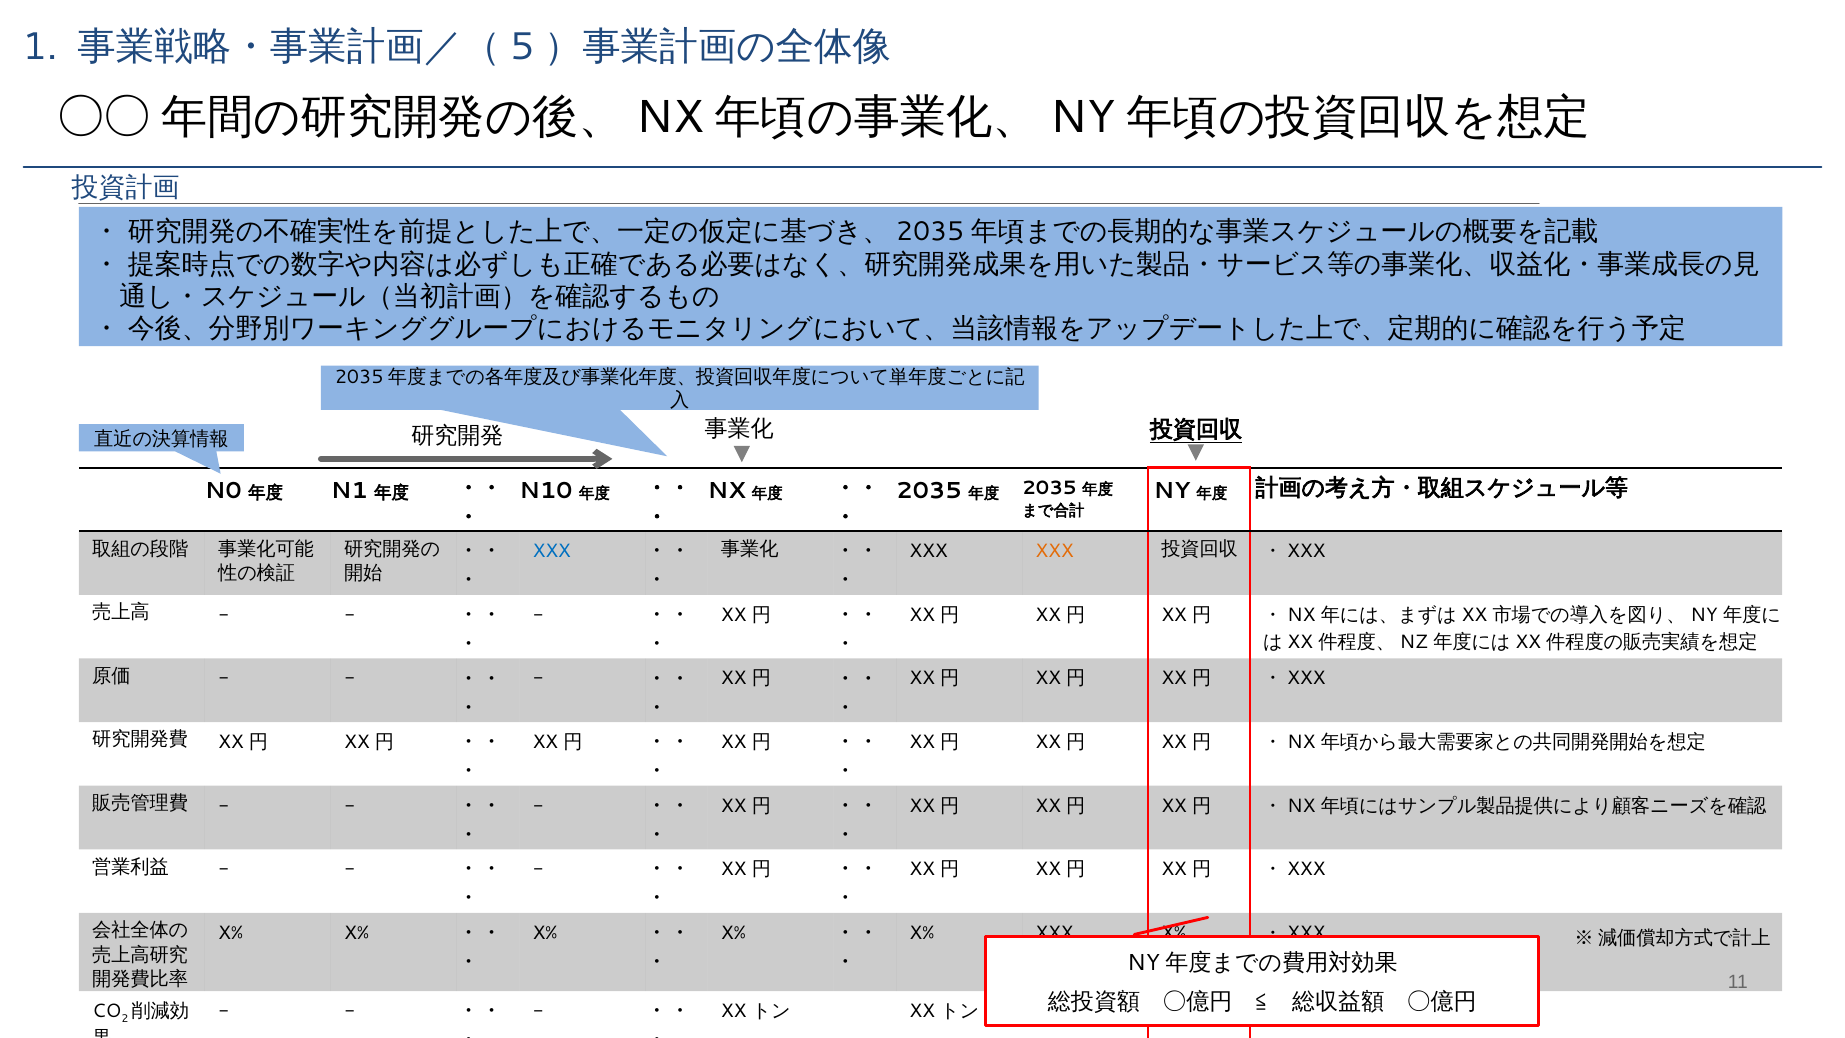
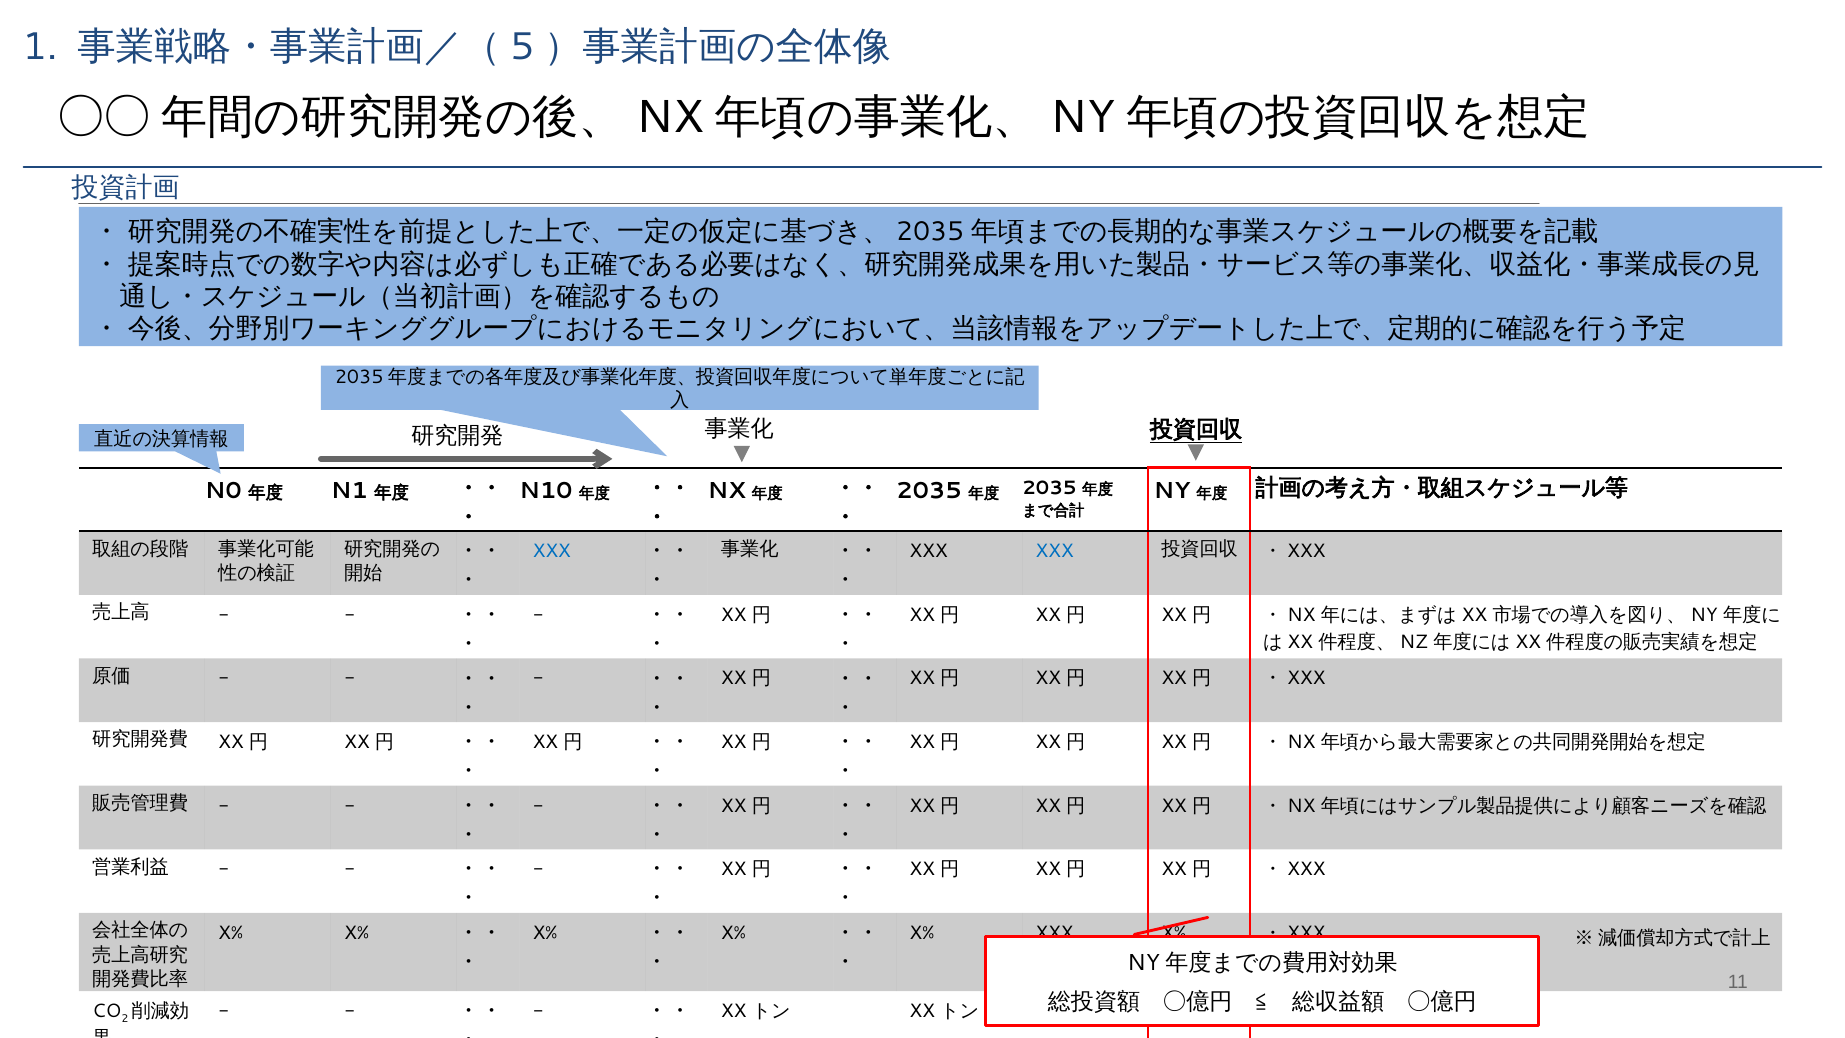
XXX at (1054, 551) colour: orange -> blue
